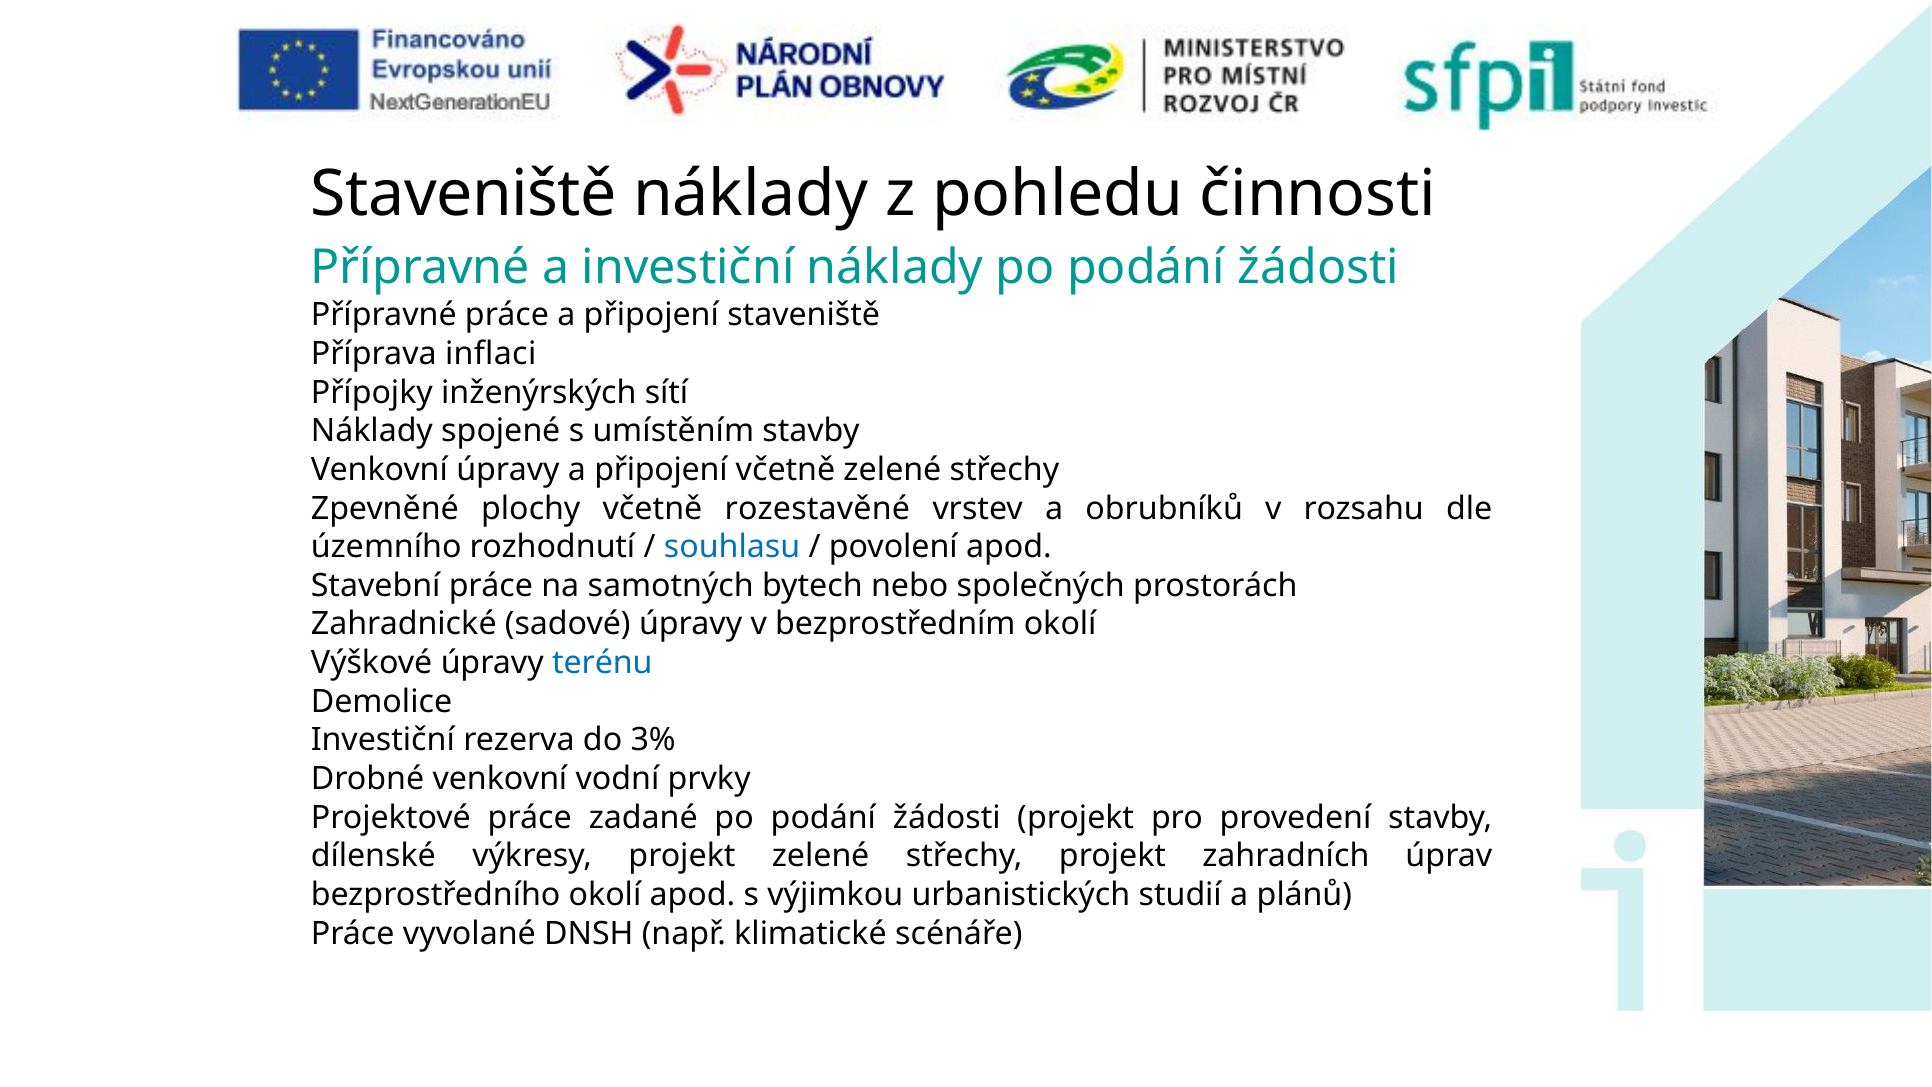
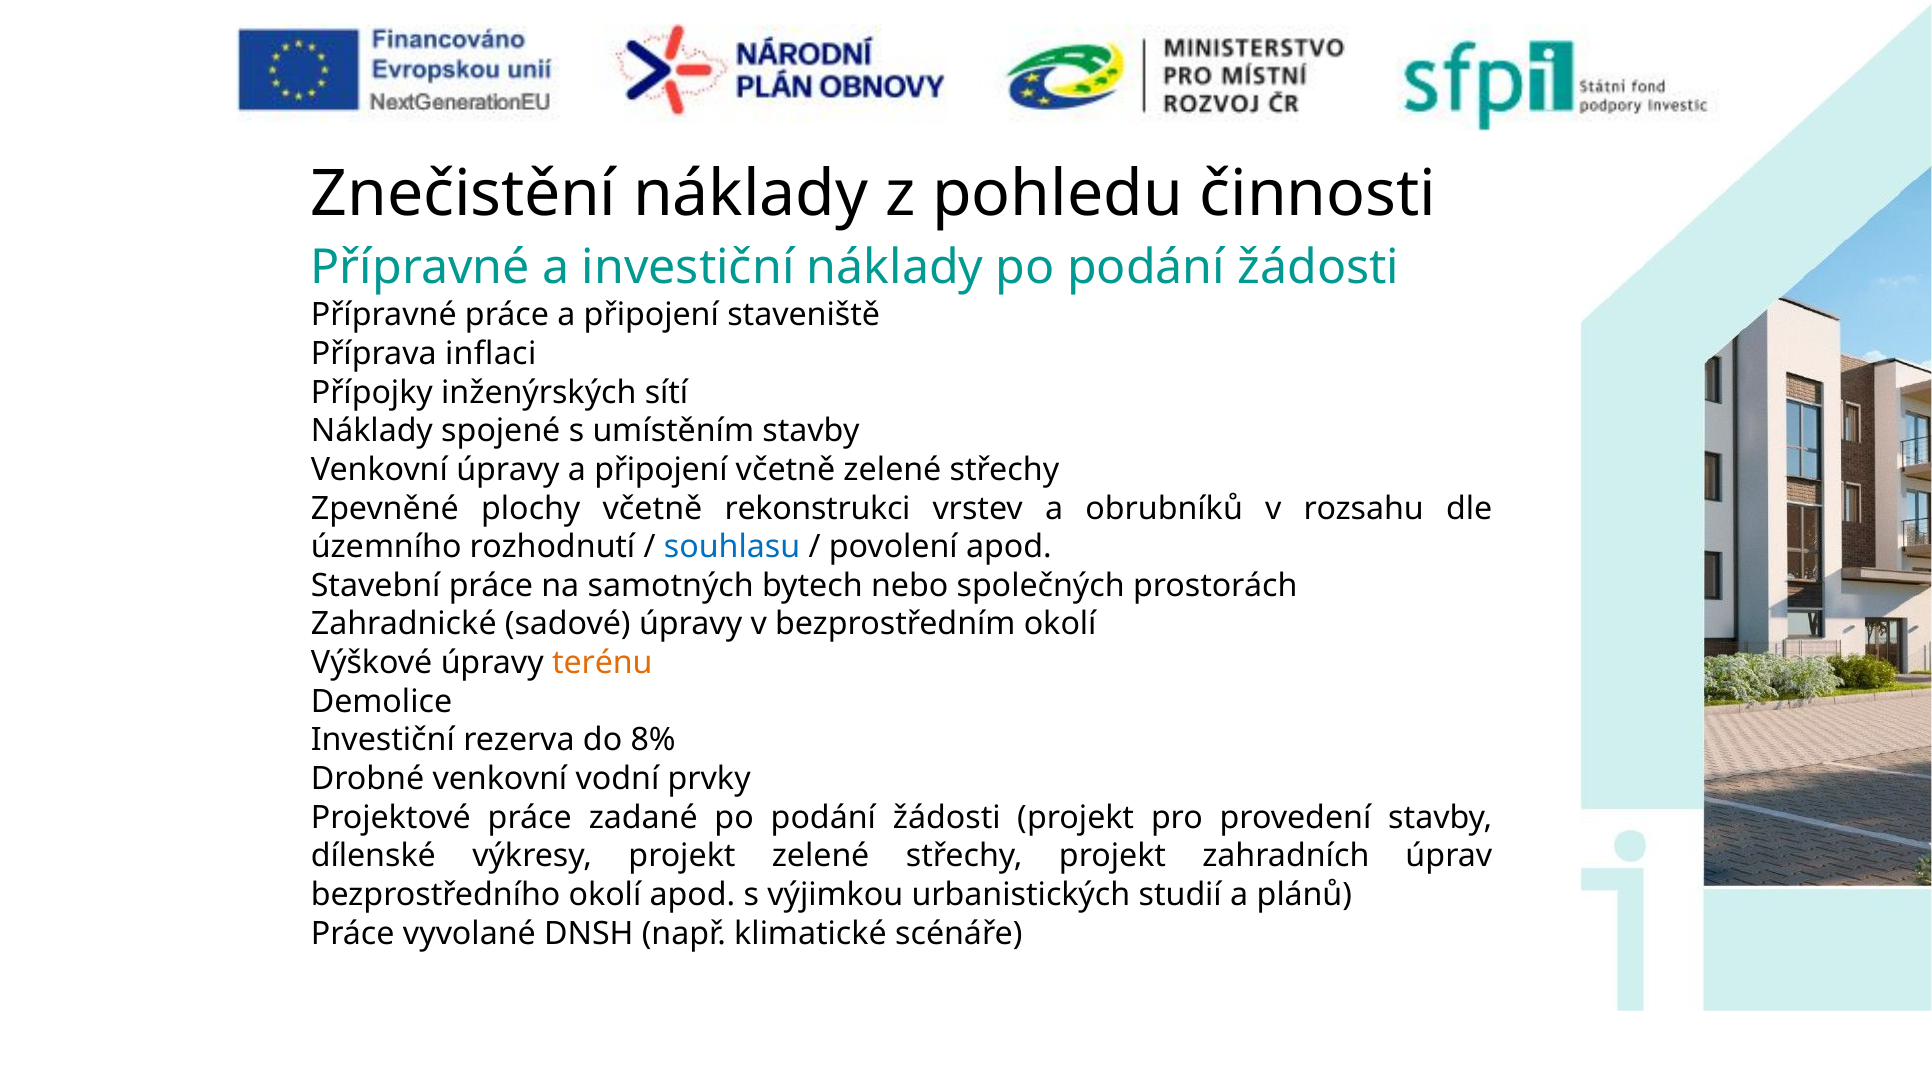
Staveniště at (464, 194): Staveniště -> Znečistění
rozestavěné: rozestavěné -> rekonstrukci
terénu colour: blue -> orange
3%: 3% -> 8%
